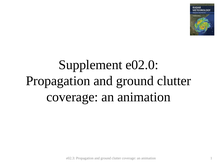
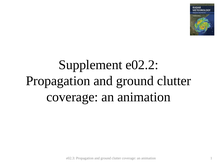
e02.0: e02.0 -> e02.2
